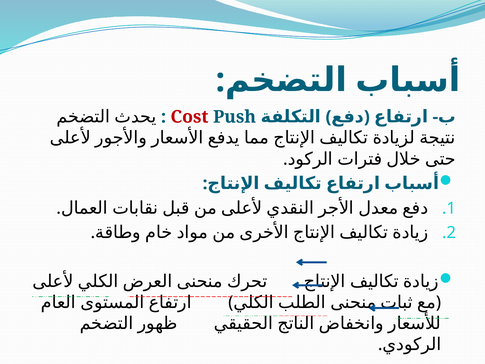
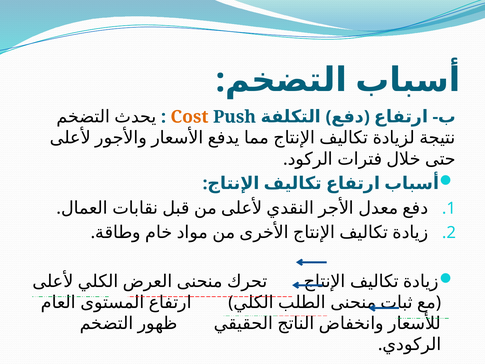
Cost colour: red -> orange
